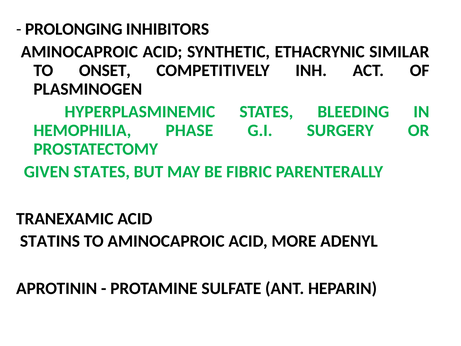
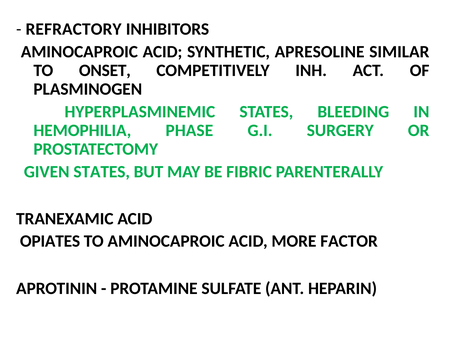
PROLONGING: PROLONGING -> REFRACTORY
ETHACRYNIC: ETHACRYNIC -> APRESOLINE
STATINS: STATINS -> OPIATES
ADENYL: ADENYL -> FACTOR
